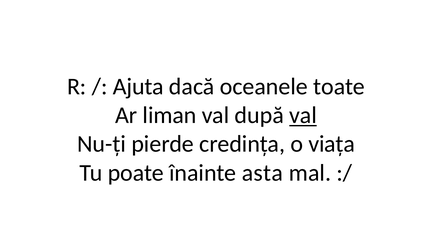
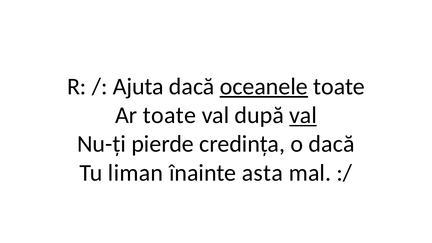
oceanele underline: none -> present
Ar liman: liman -> toate
o viața: viața -> dacă
poate: poate -> liman
